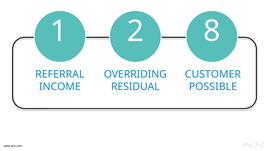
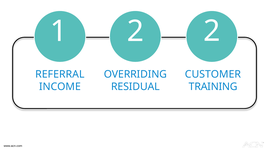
1 8: 8 -> 2
POSSIBLE: POSSIBLE -> TRAINING
